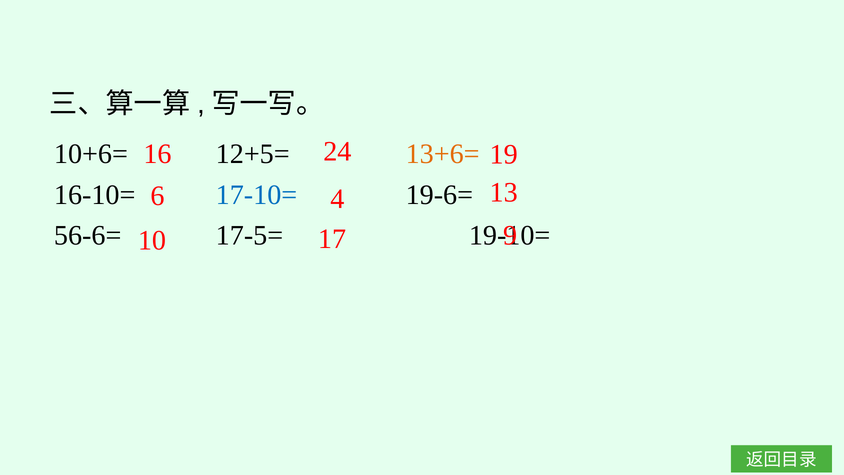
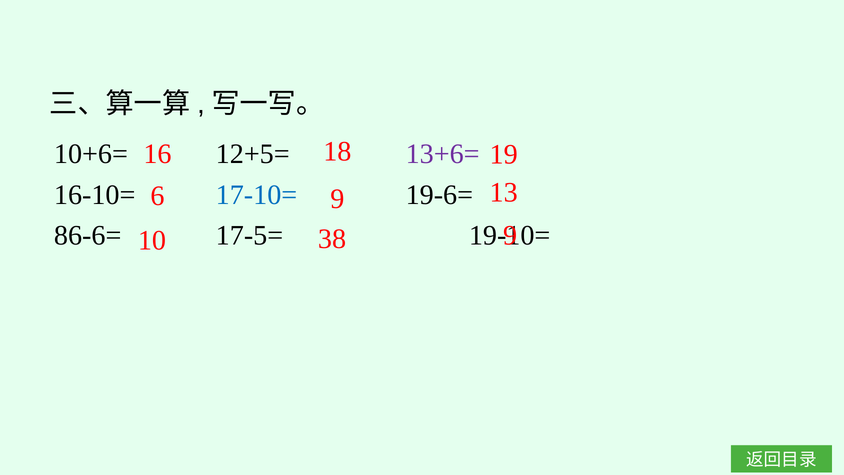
24: 24 -> 18
13+6= colour: orange -> purple
6 4: 4 -> 9
56-6=: 56-6= -> 86-6=
17: 17 -> 38
